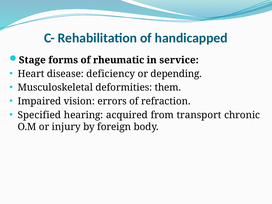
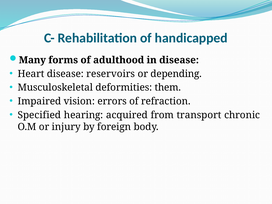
Stage: Stage -> Many
rheumatic: rheumatic -> adulthood
in service: service -> disease
deficiency: deficiency -> reservoirs
